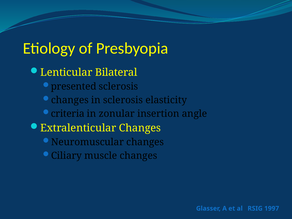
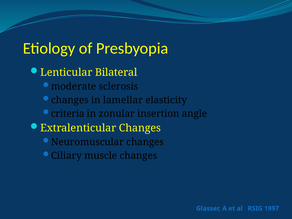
presented: presented -> moderate
in sclerosis: sclerosis -> lamellar
